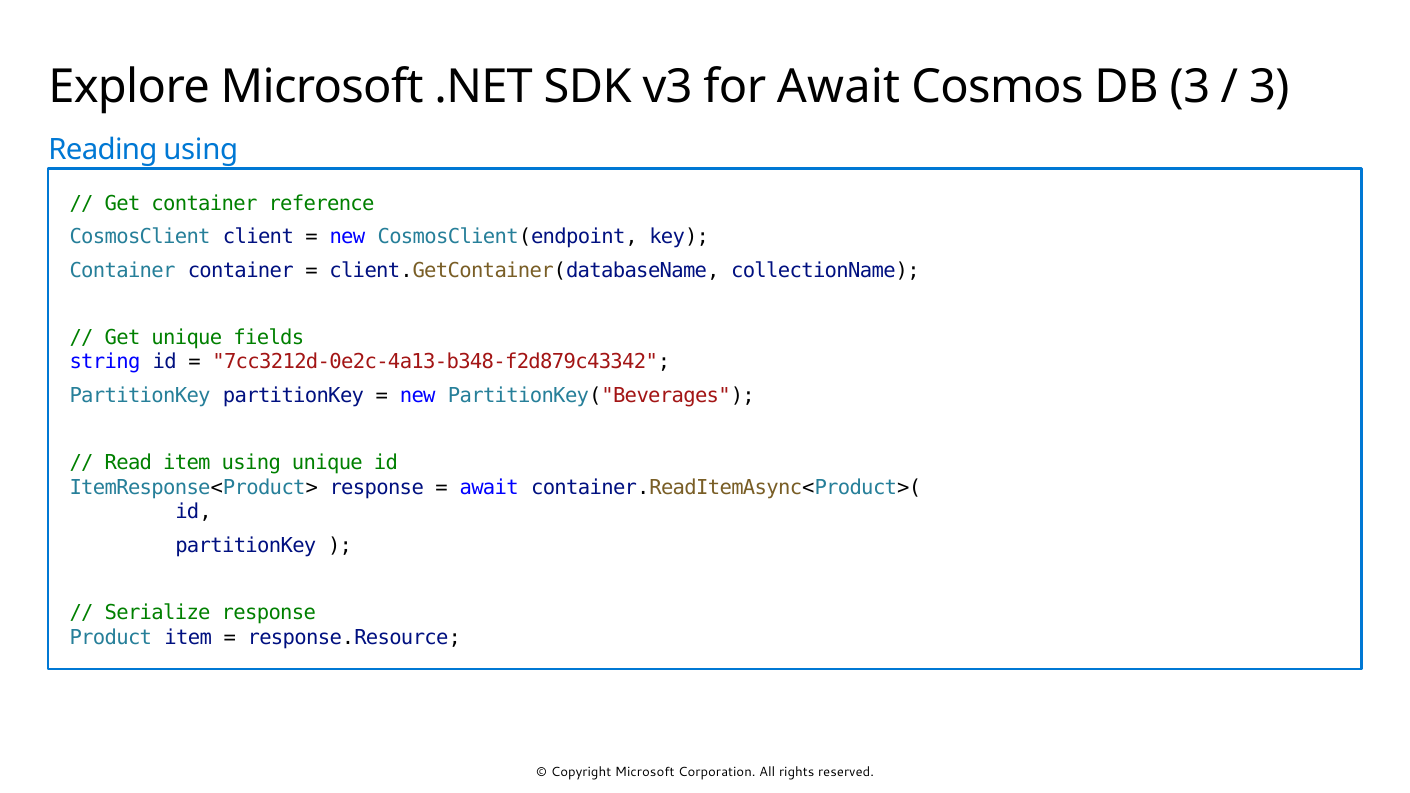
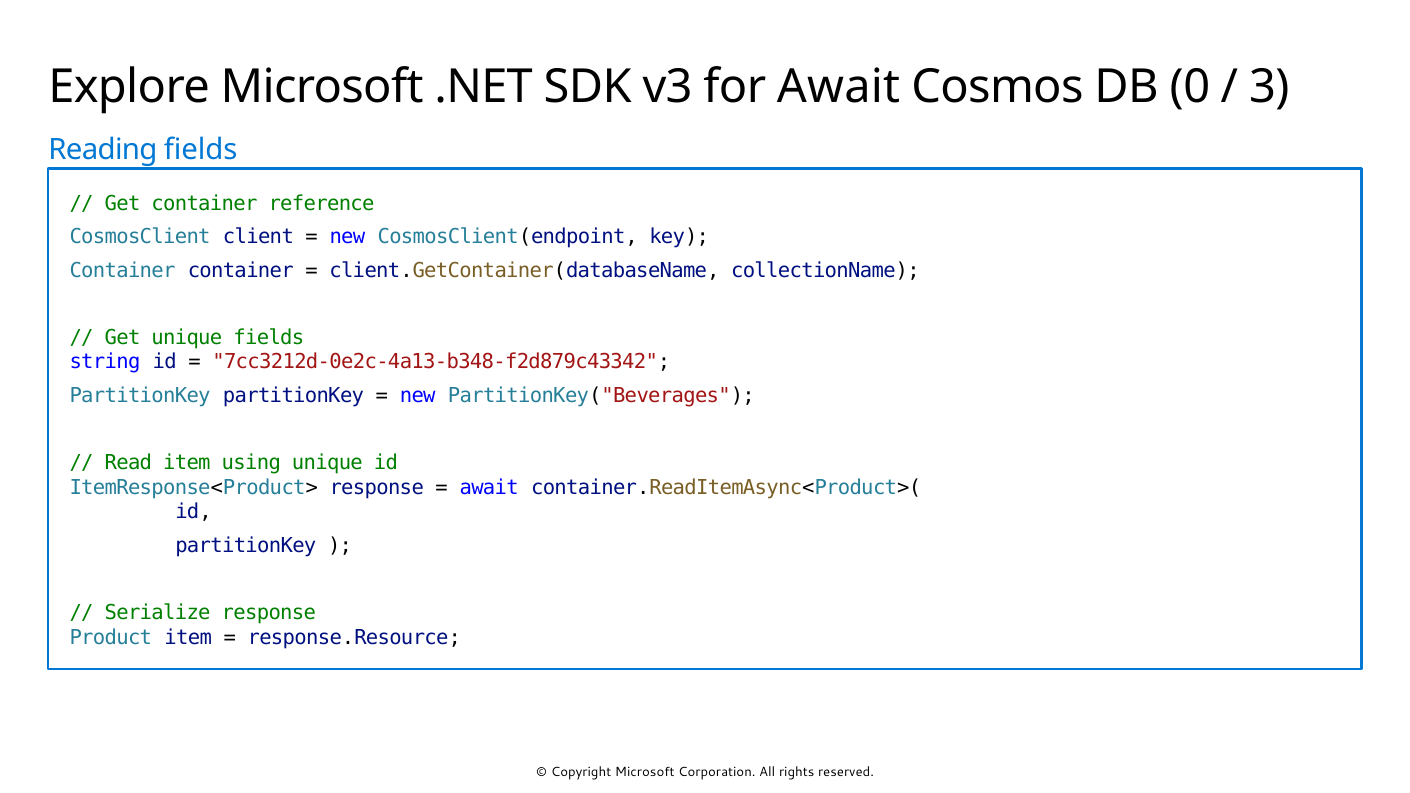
DB 3: 3 -> 0
Reading using: using -> fields
